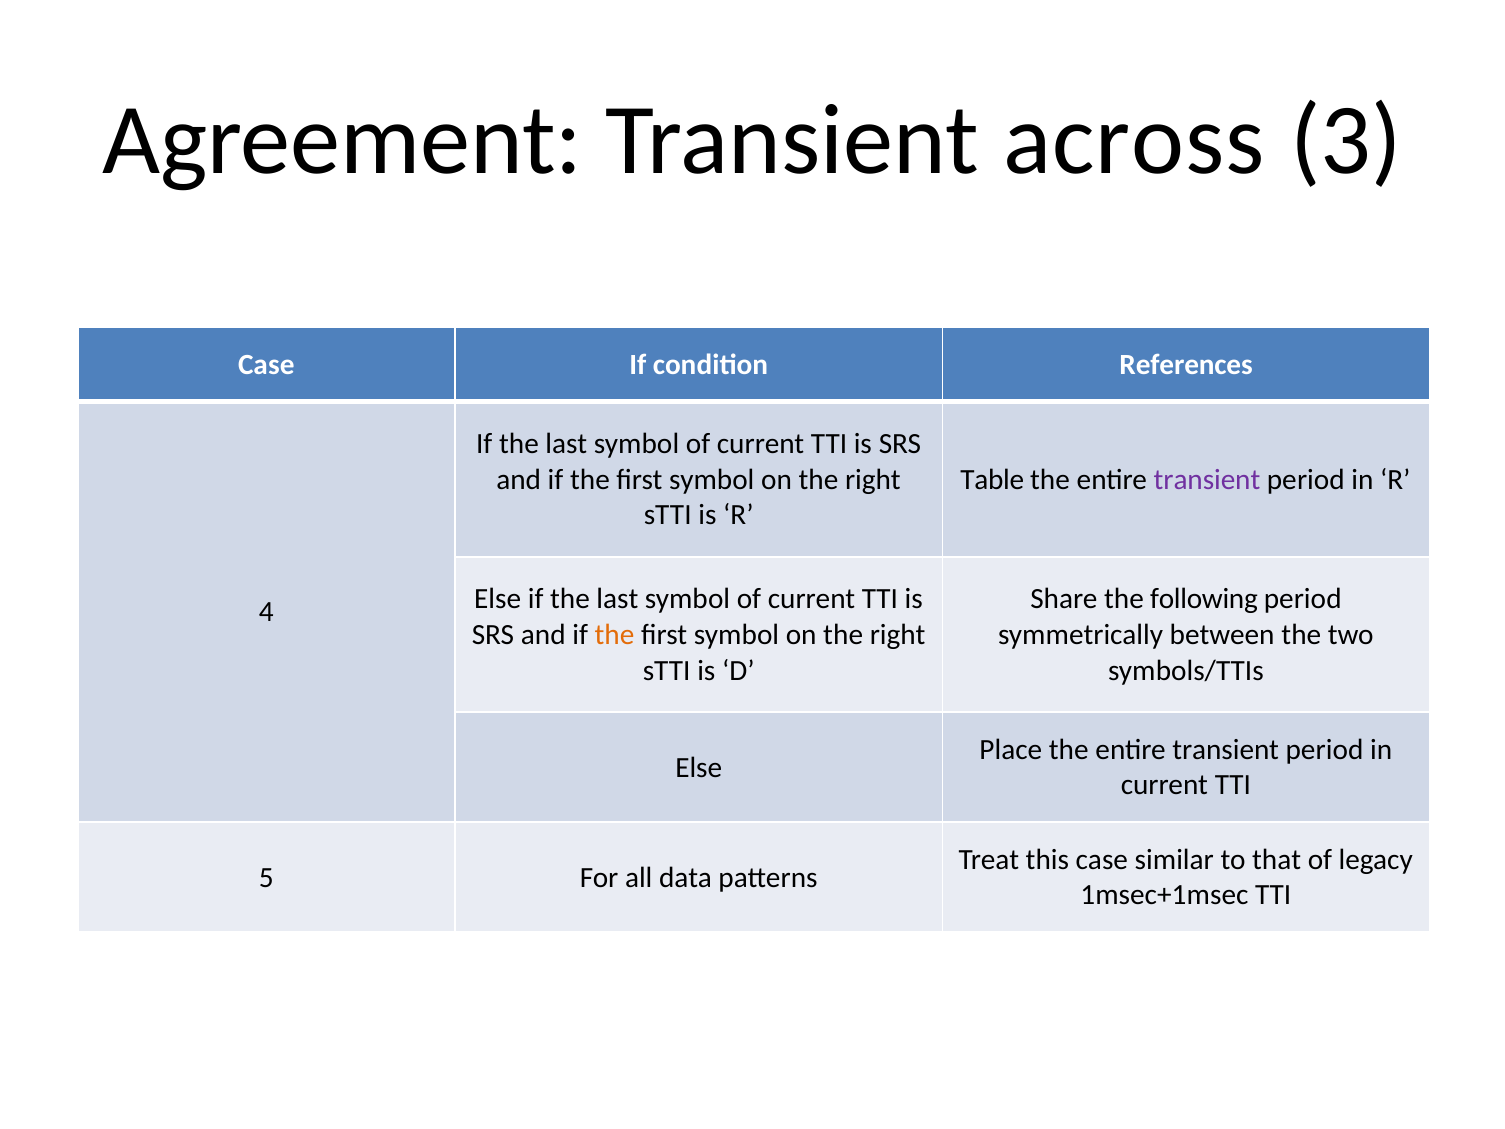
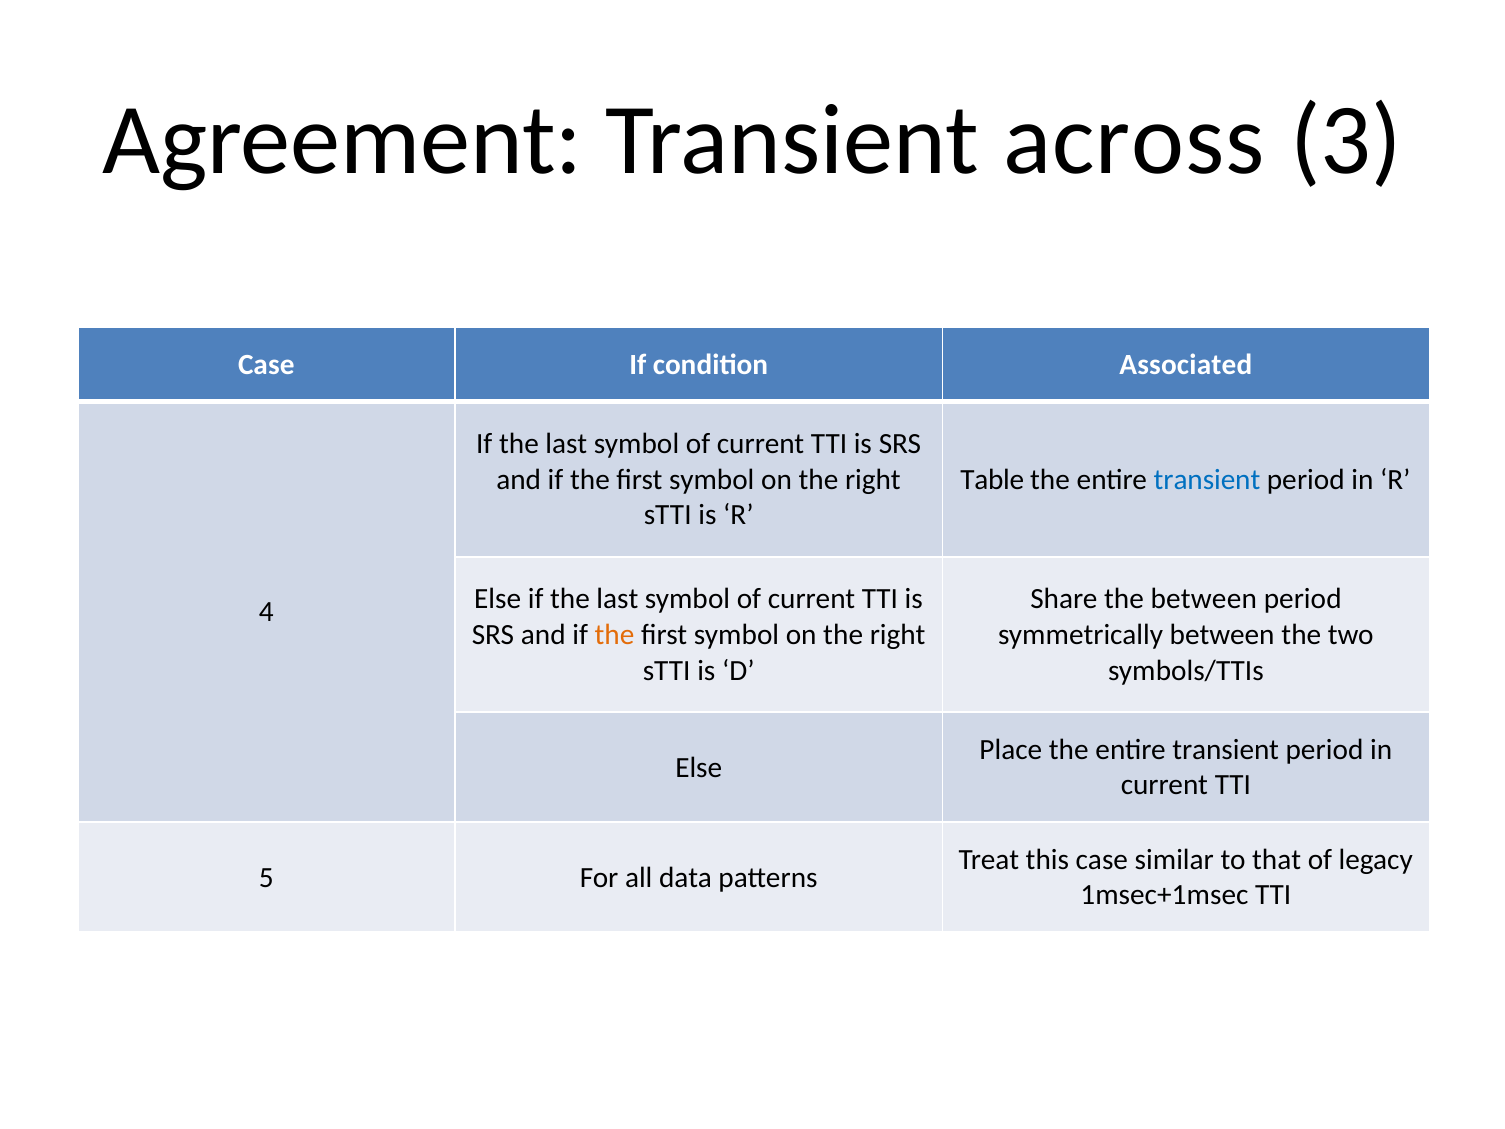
References: References -> Associated
transient at (1207, 480) colour: purple -> blue
the following: following -> between
